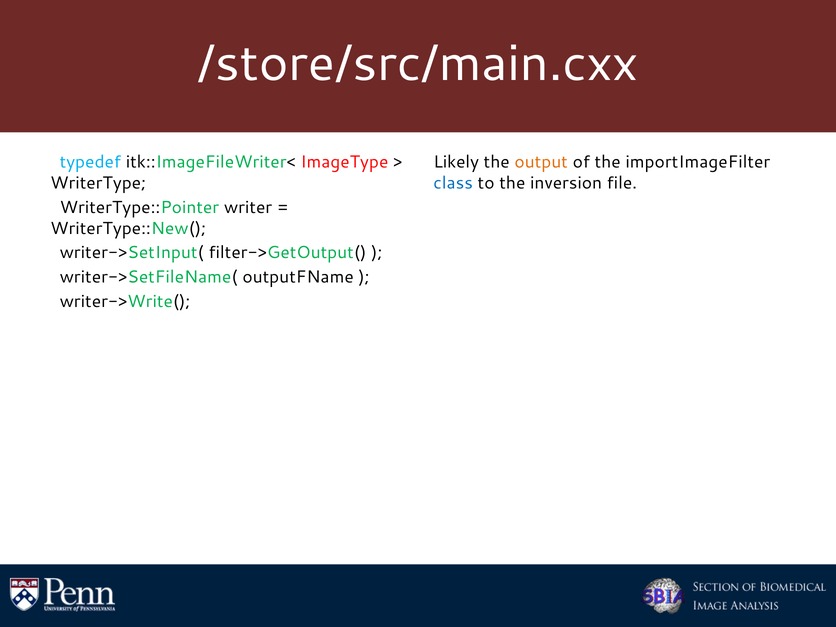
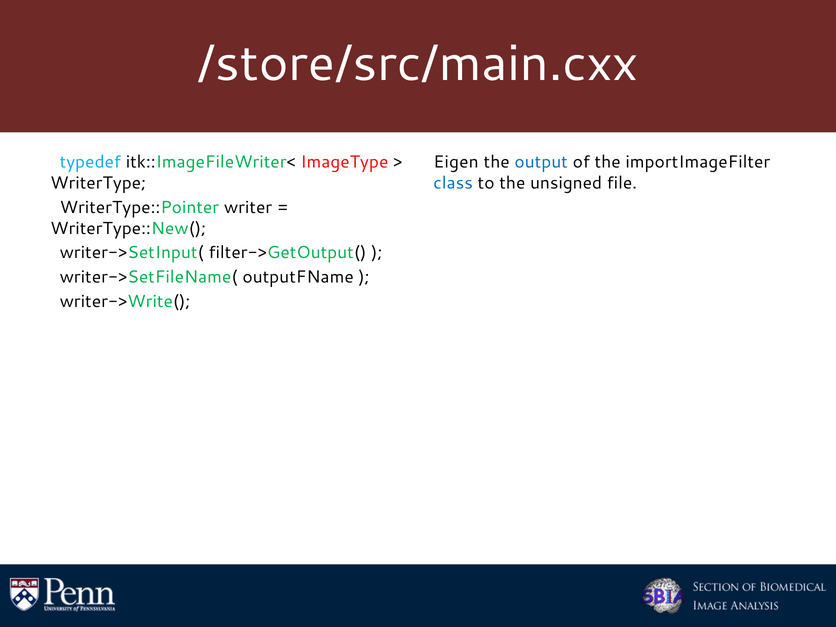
Likely: Likely -> Eigen
output colour: orange -> blue
inversion: inversion -> unsigned
